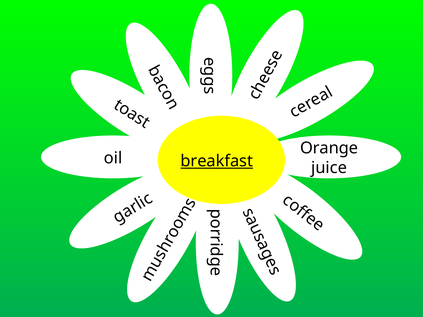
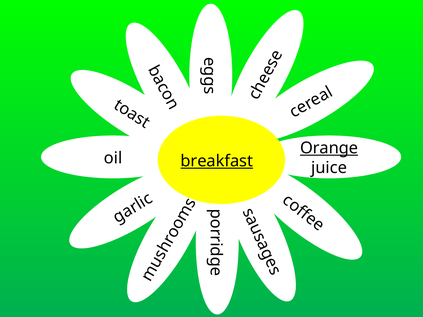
Orange underline: none -> present
